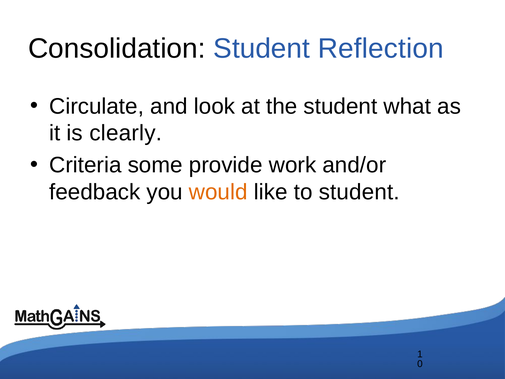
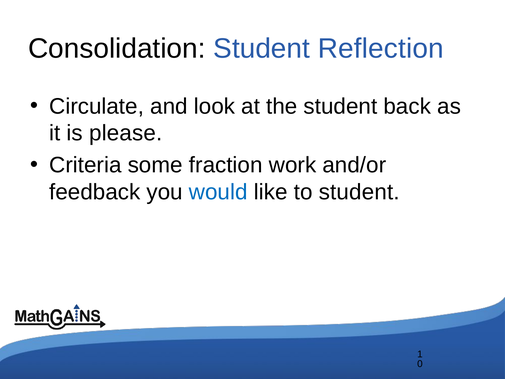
what: what -> back
clearly: clearly -> please
provide: provide -> fraction
would colour: orange -> blue
